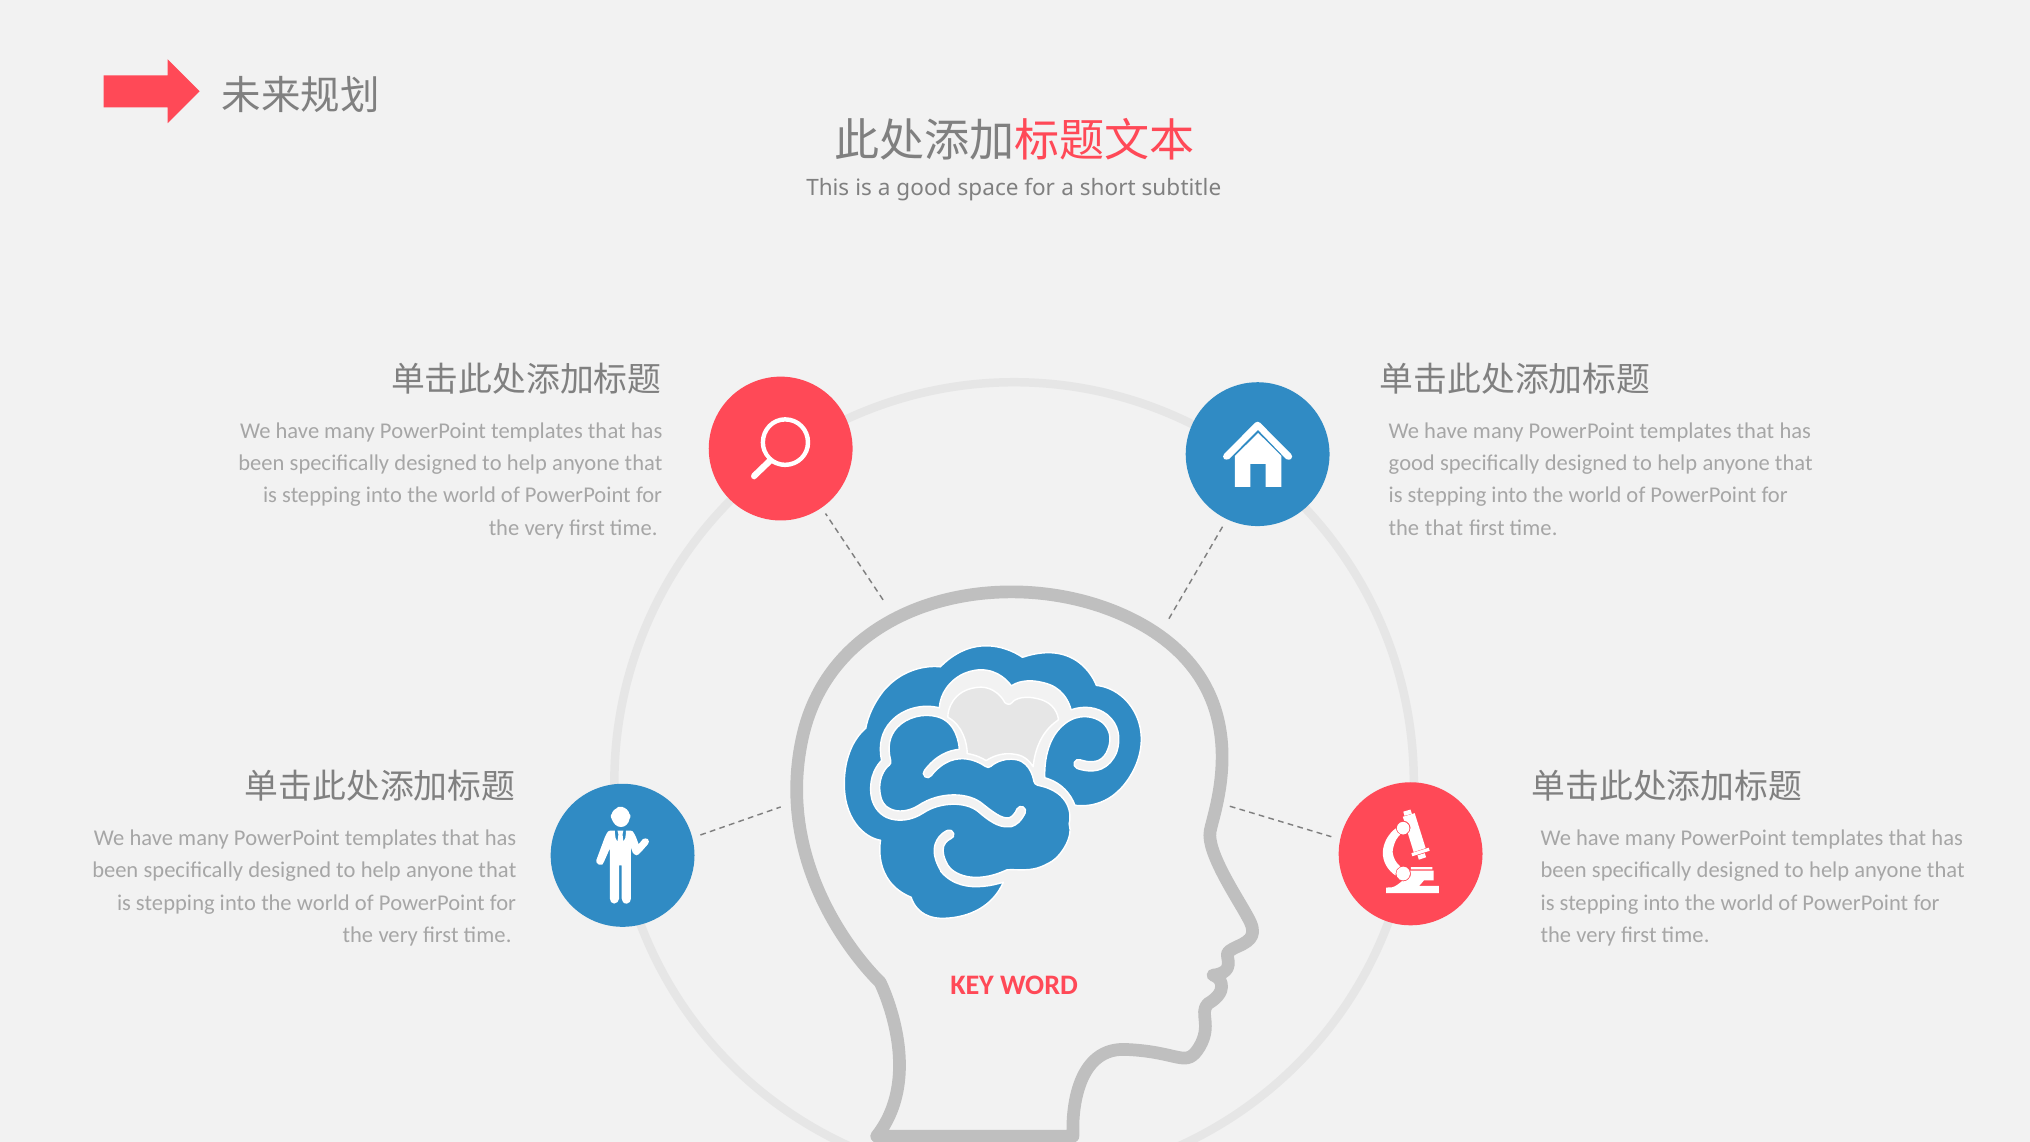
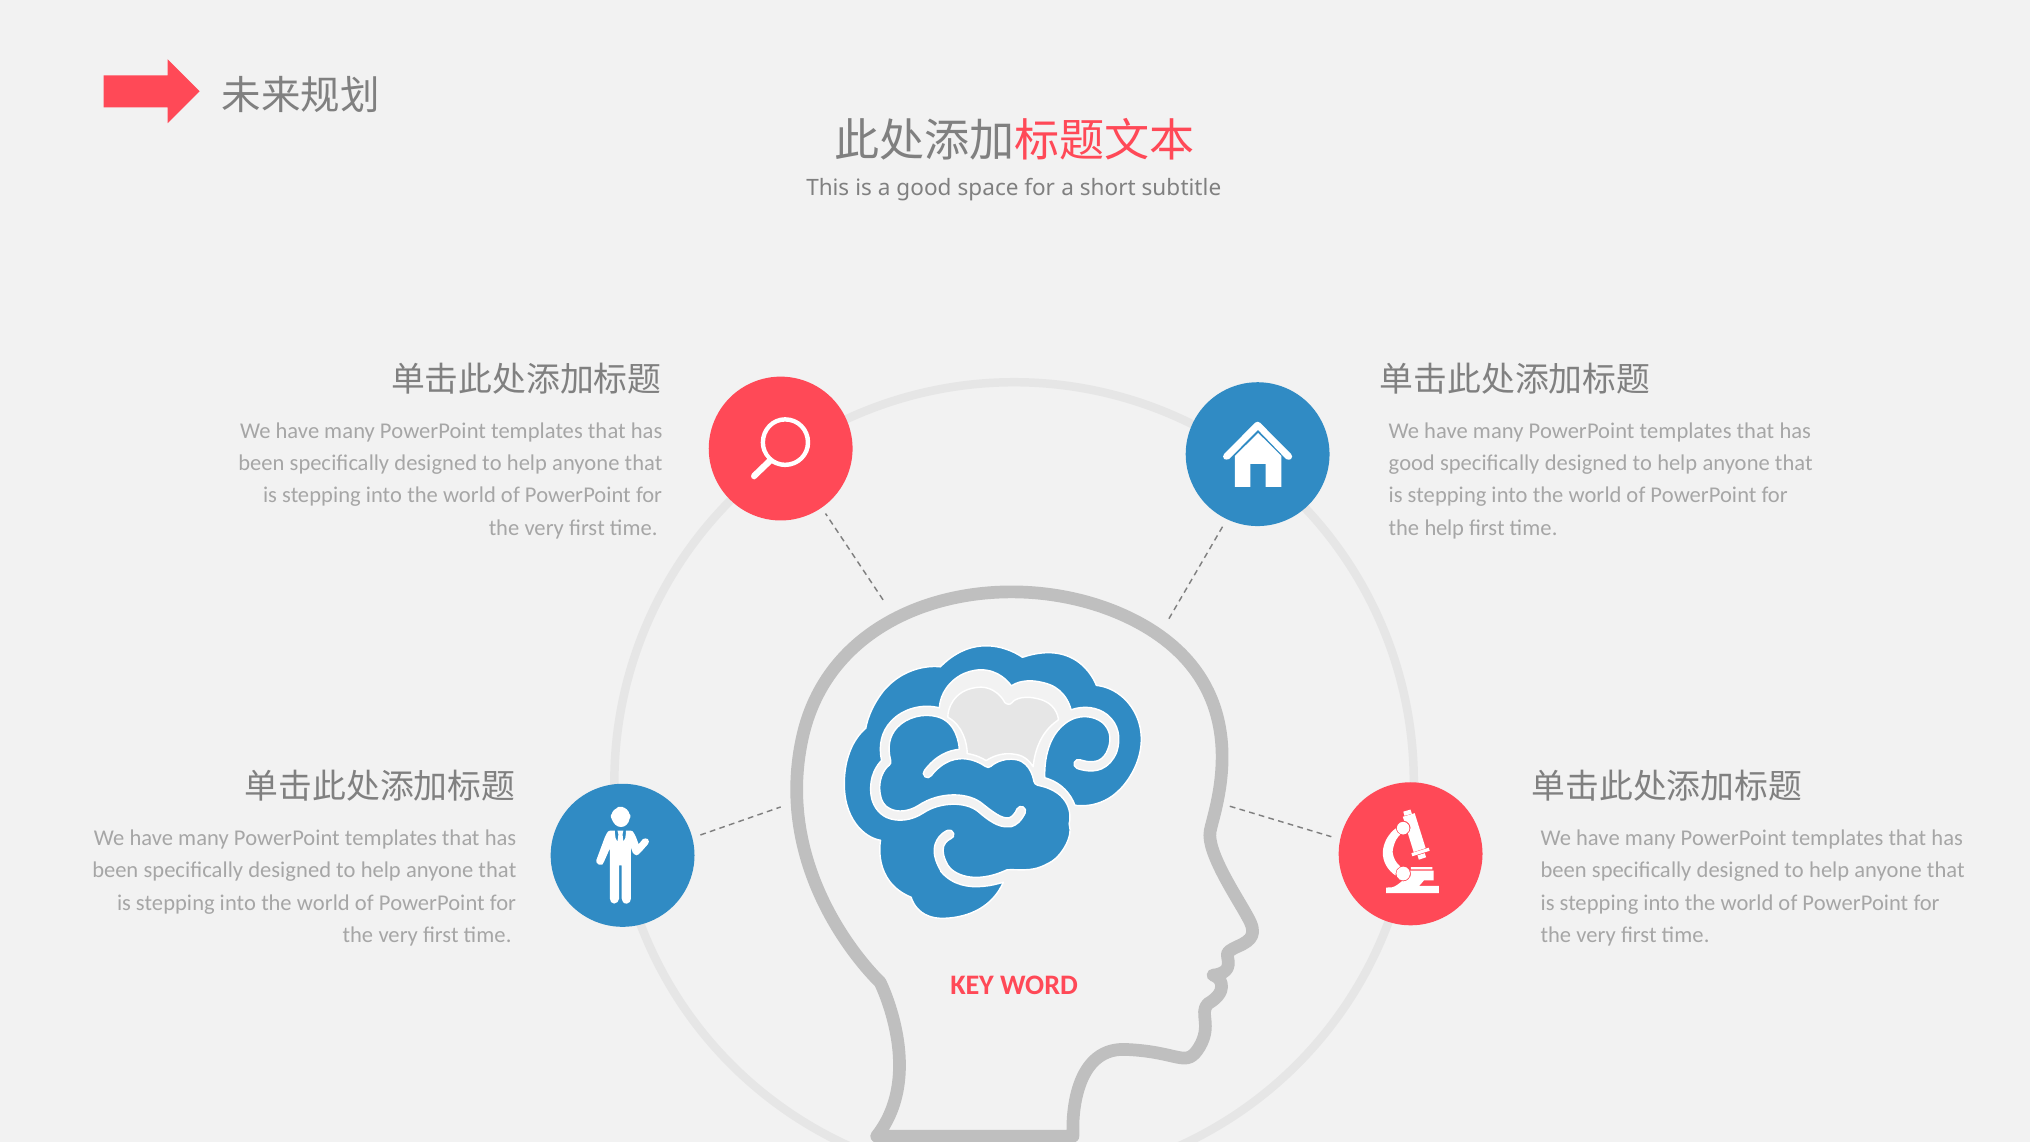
the that: that -> help
